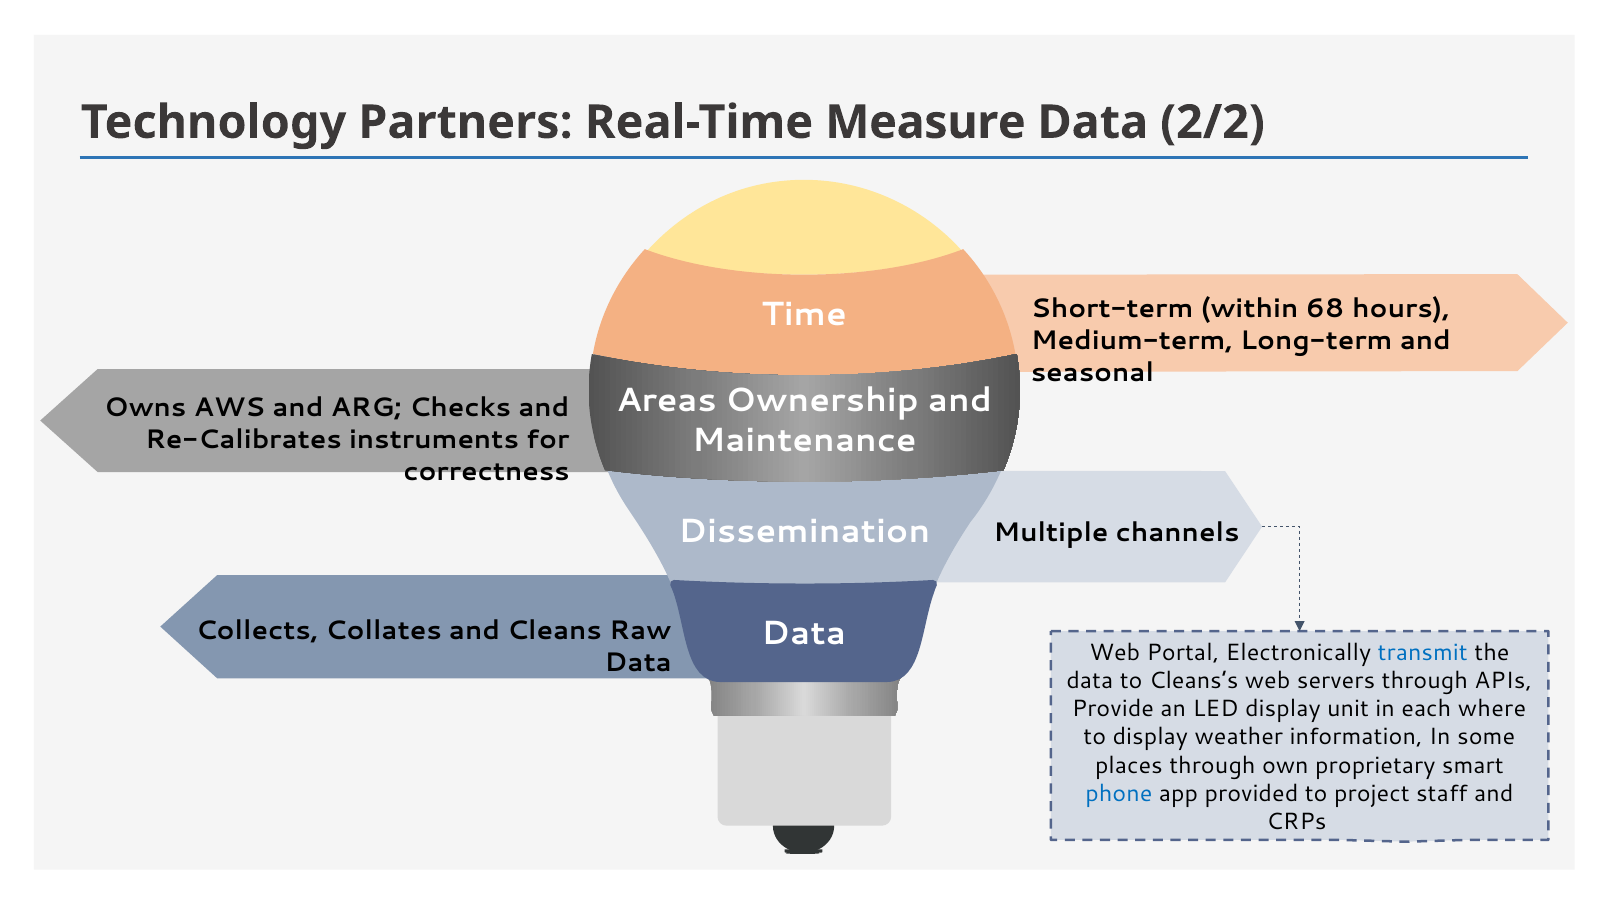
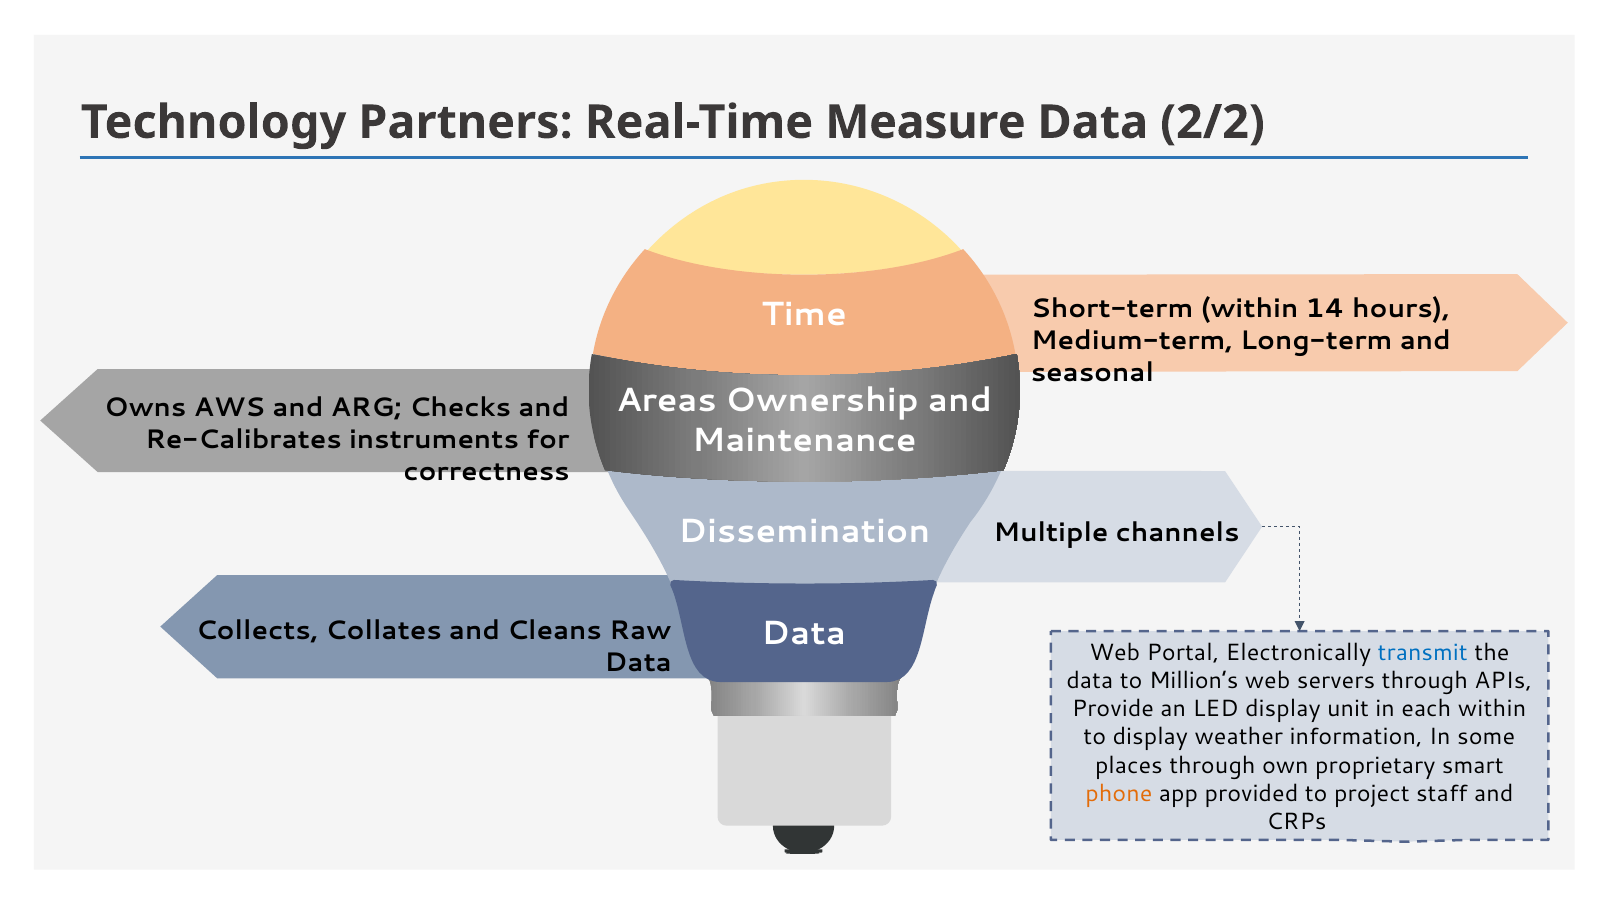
68: 68 -> 14
Cleans’s: Cleans’s -> Million’s
each where: where -> within
phone colour: blue -> orange
